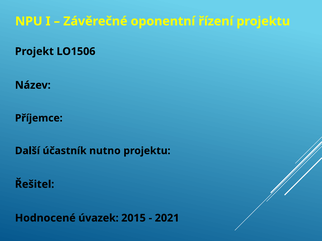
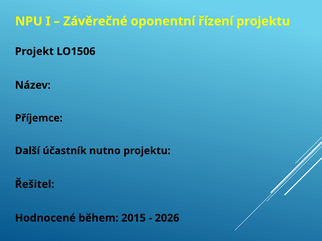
úvazek: úvazek -> během
2021: 2021 -> 2026
